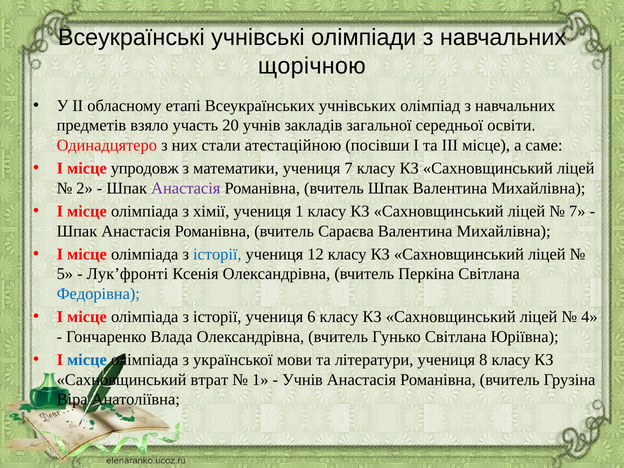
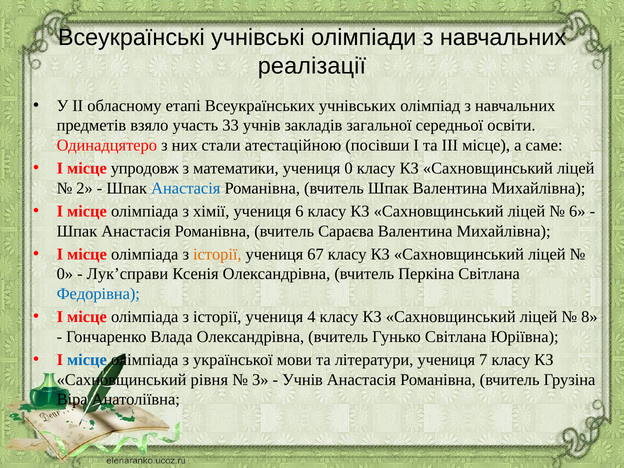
щорічною: щорічною -> реалізації
20: 20 -> 33
учениця 7: 7 -> 0
Анастасія at (186, 188) colour: purple -> blue
учениця 1: 1 -> 6
7 at (577, 211): 7 -> 6
історії at (217, 254) colour: blue -> orange
12: 12 -> 67
5 at (65, 274): 5 -> 0
Лук’фронті: Лук’фронті -> Лук’справи
6: 6 -> 4
4: 4 -> 8
8: 8 -> 7
втрат: втрат -> рівня
1 at (260, 380): 1 -> 3
